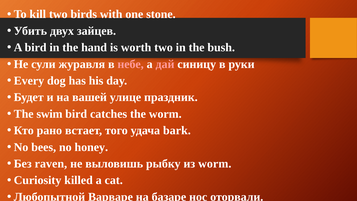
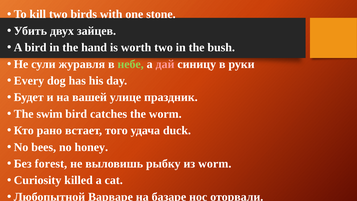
небе colour: pink -> light green
bark: bark -> duck
raven: raven -> forest
